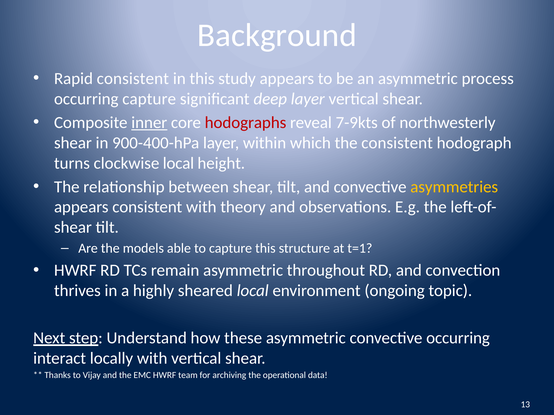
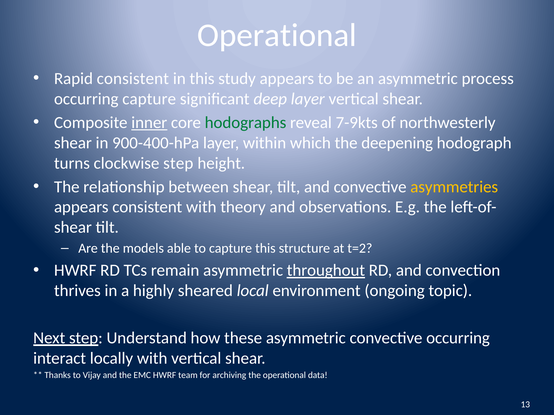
Background at (277, 35): Background -> Operational
hodographs colour: red -> green
the consistent: consistent -> deepening
clockwise local: local -> step
t=1: t=1 -> t=2
throughout underline: none -> present
